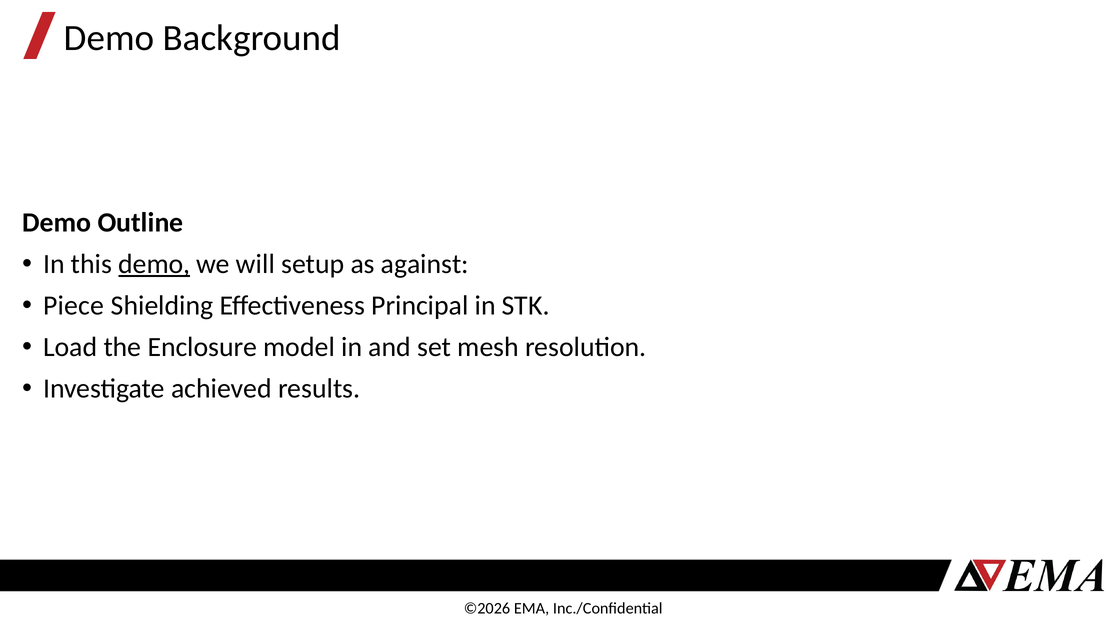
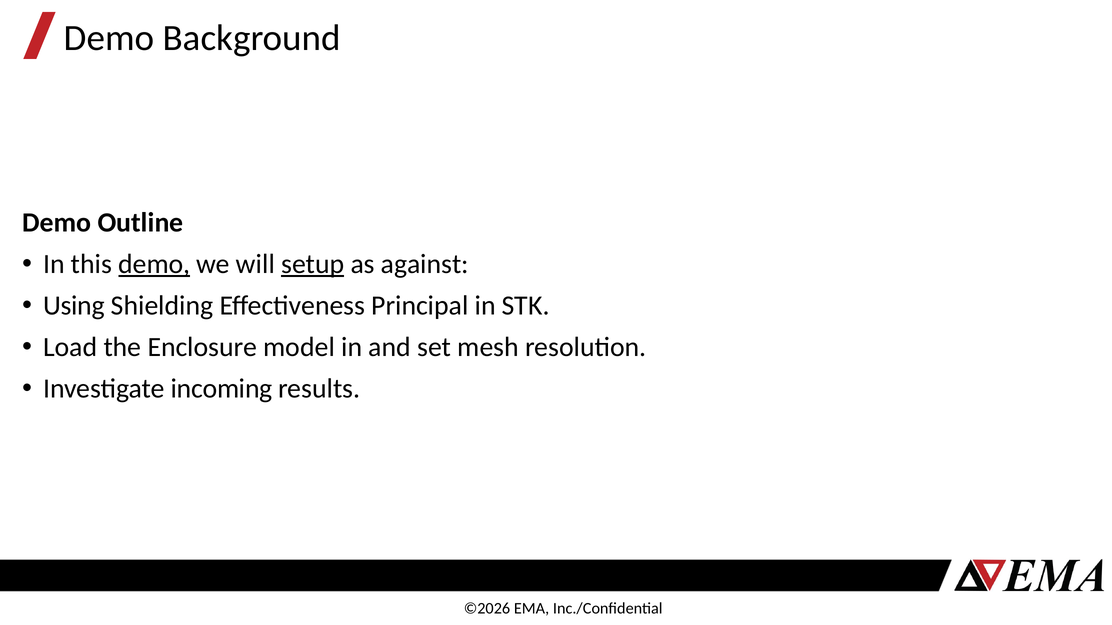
setup underline: none -> present
Piece: Piece -> Using
achieved: achieved -> incoming
